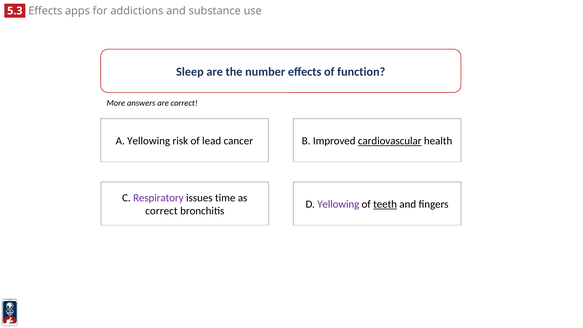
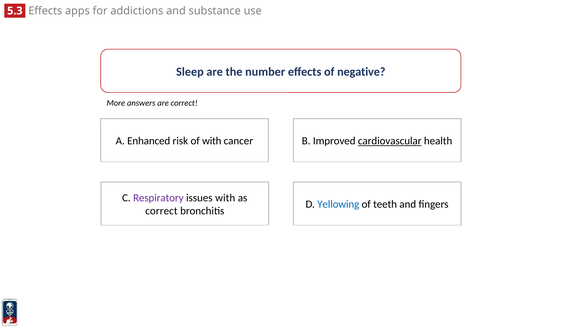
function: function -> negative
A Yellowing: Yellowing -> Enhanced
of lead: lead -> with
issues time: time -> with
Yellowing at (338, 204) colour: purple -> blue
teeth underline: present -> none
